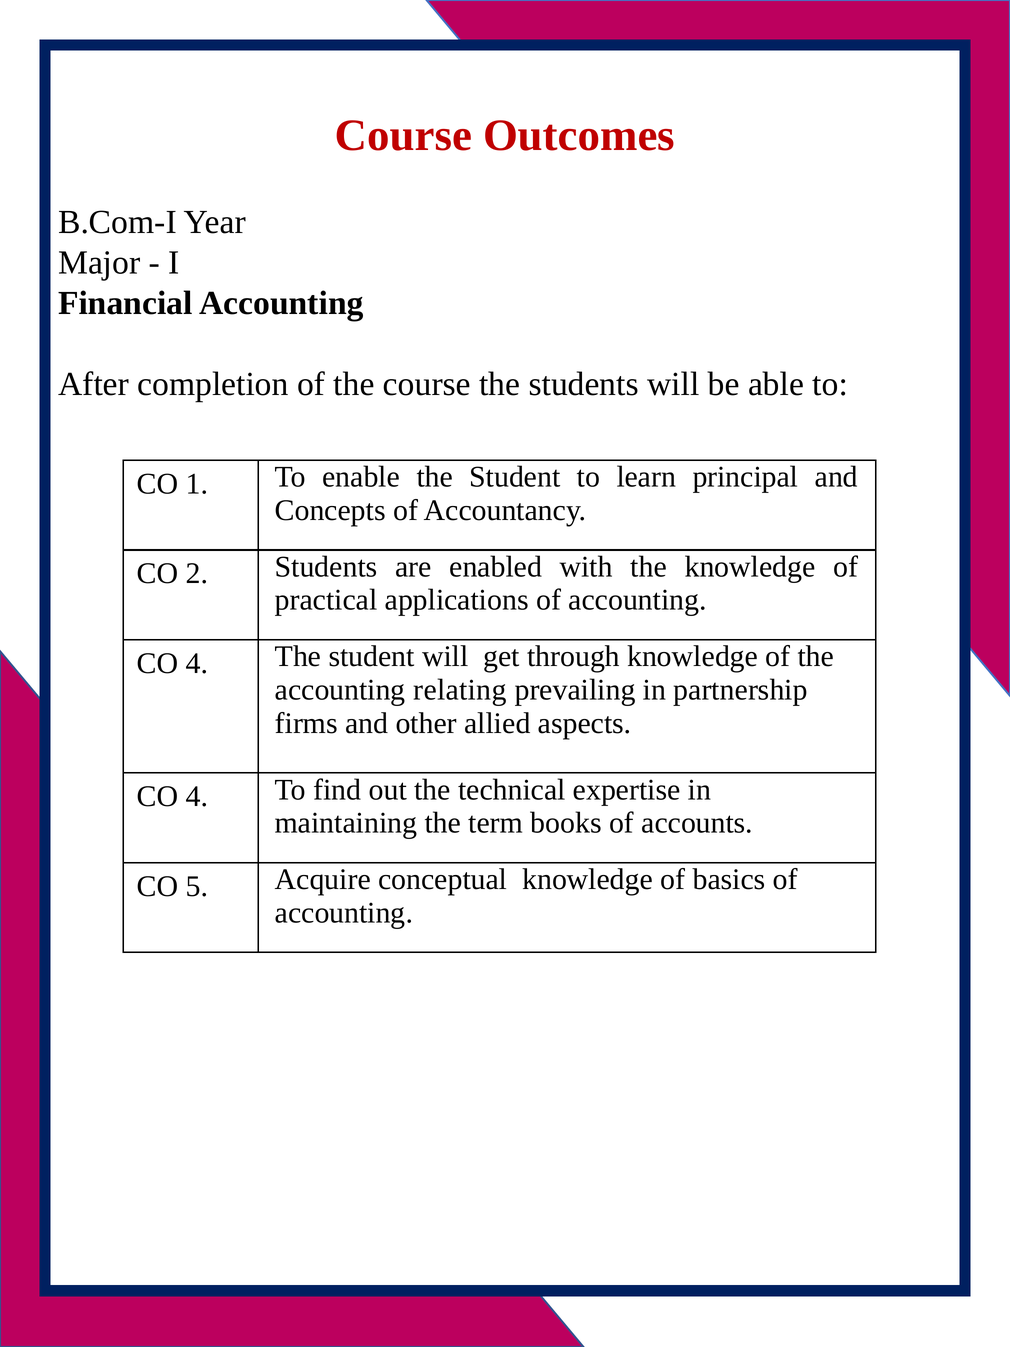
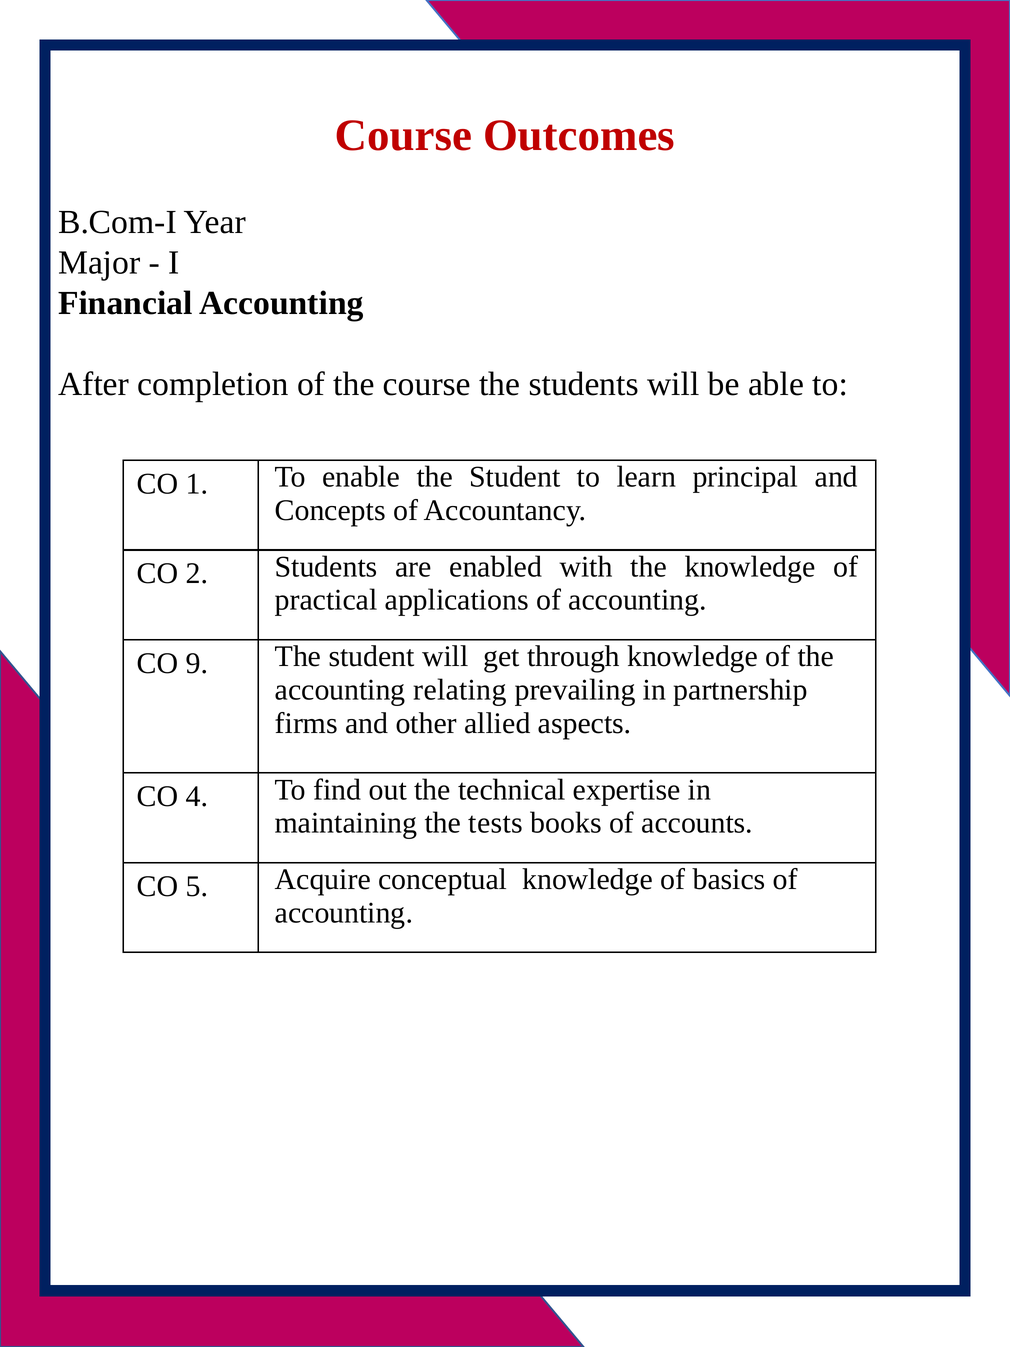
4 at (197, 663): 4 -> 9
term: term -> tests
